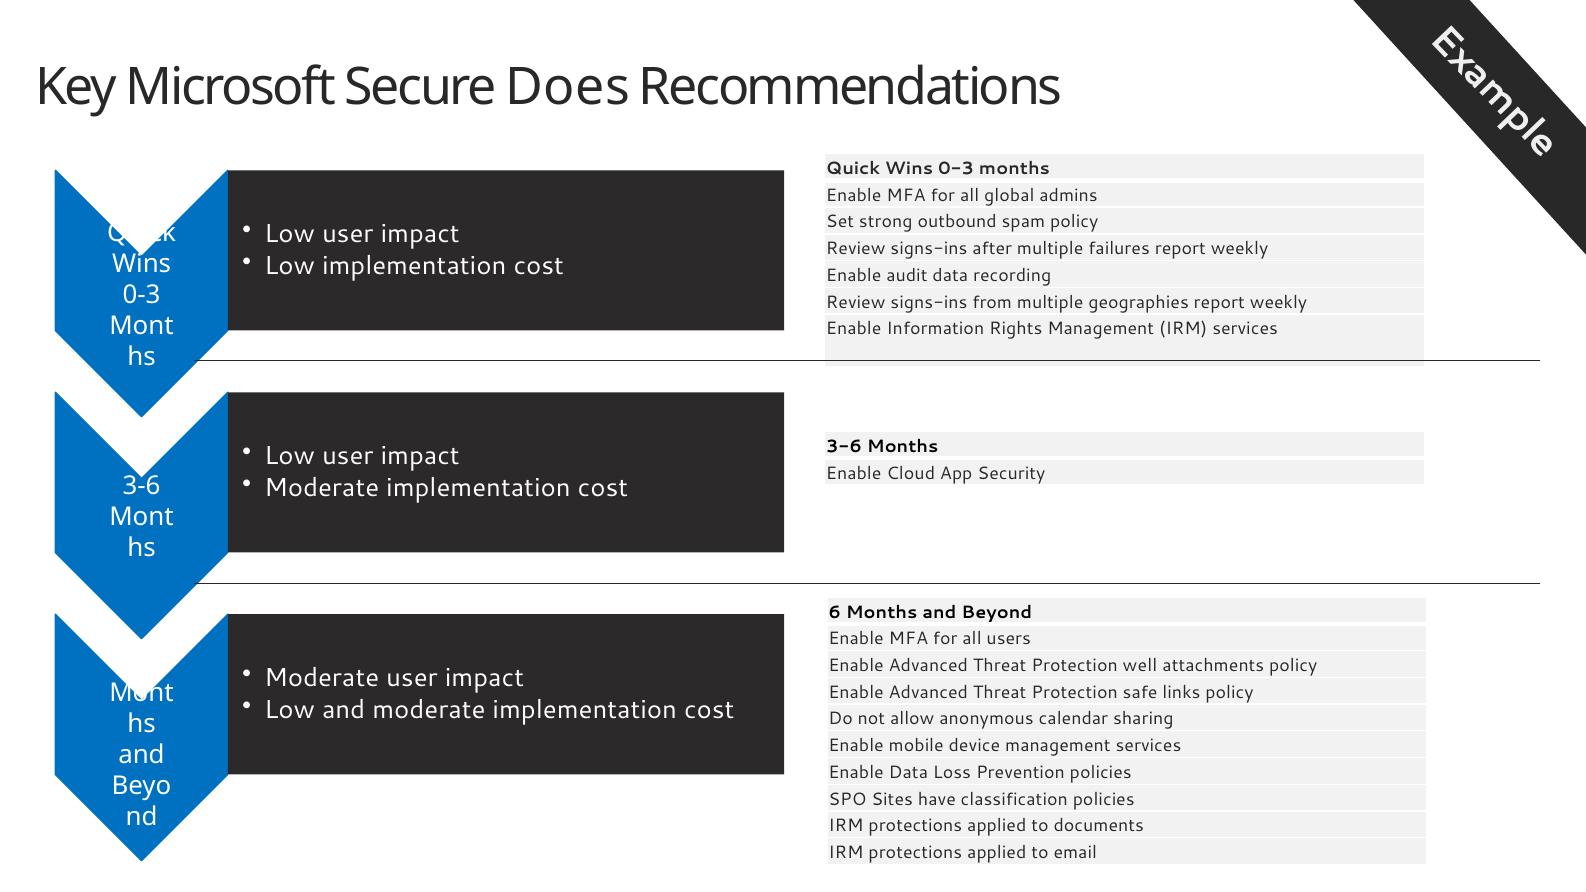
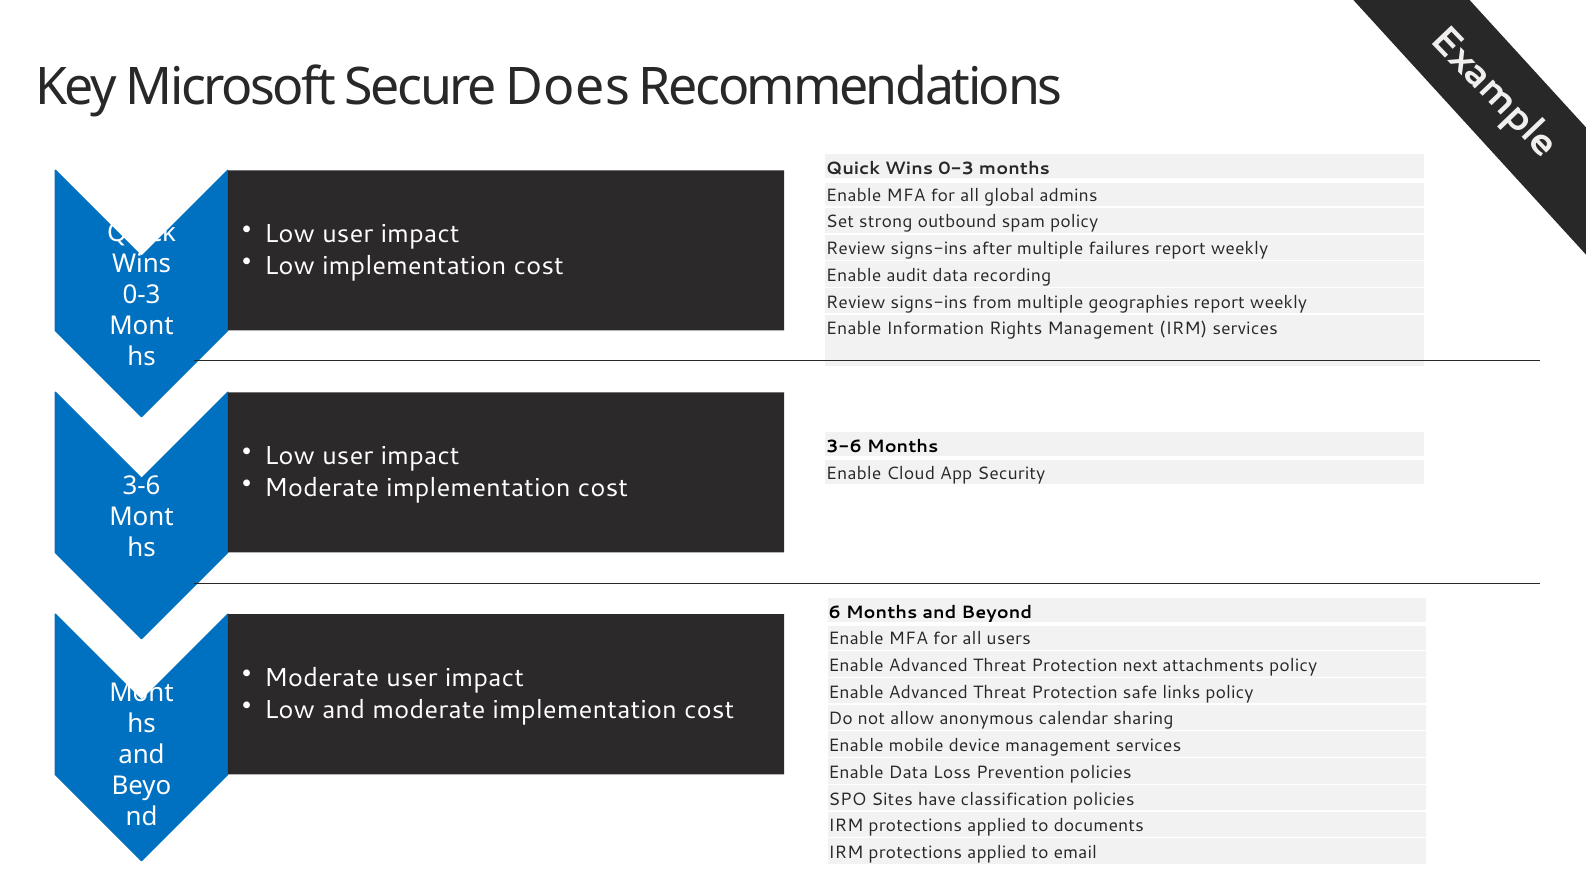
well: well -> next
